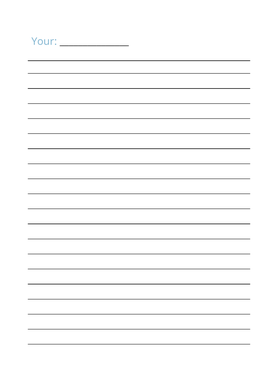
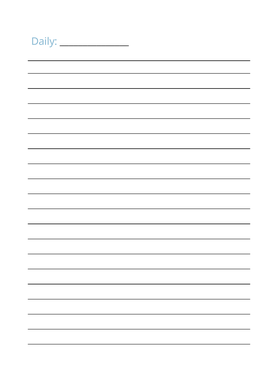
Your: Your -> Daily
